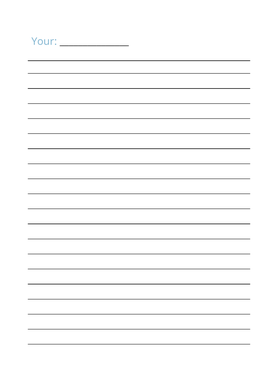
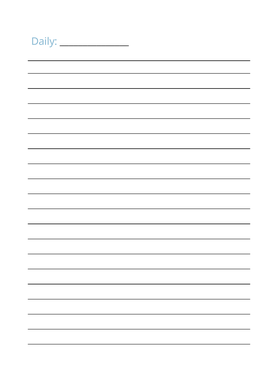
Your: Your -> Daily
